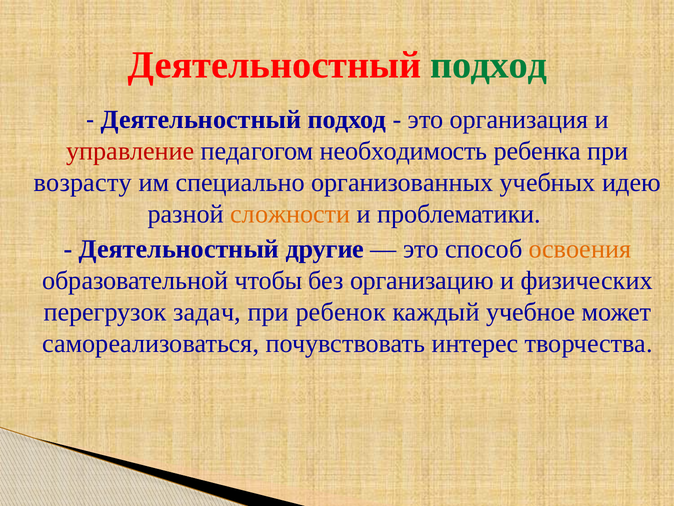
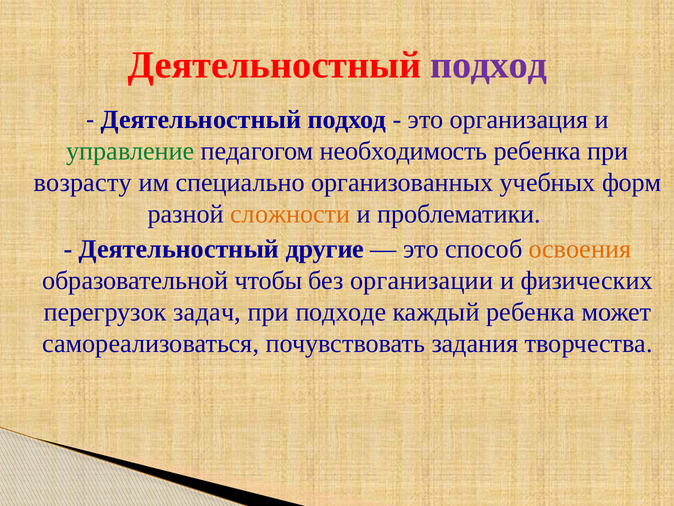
подход at (489, 65) colour: green -> purple
управление colour: red -> green
идею: идею -> форм
организацию: организацию -> организации
ребенок: ребенок -> подходе
каждый учебное: учебное -> ребенка
интерес: интерес -> задания
